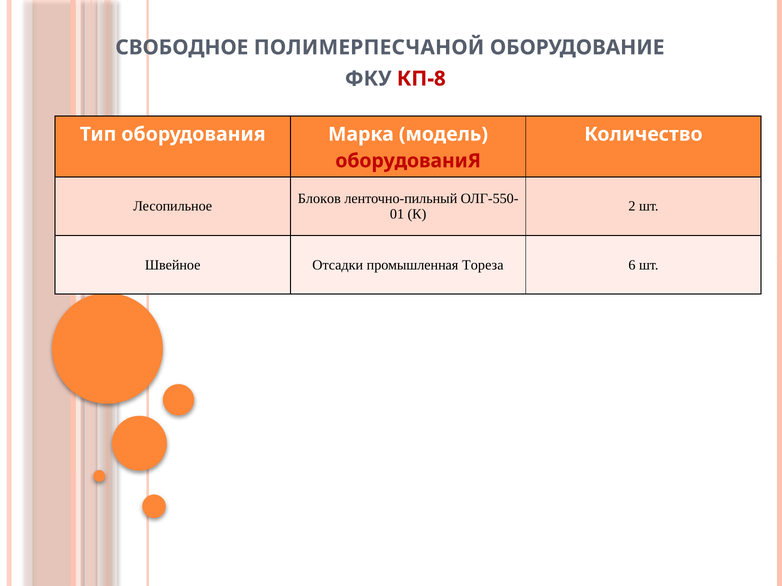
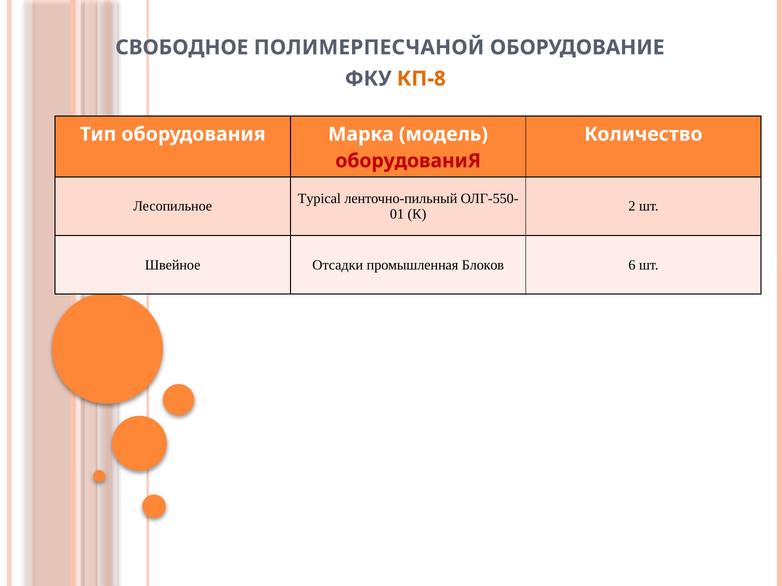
КП-8 colour: red -> orange
Блоков: Блоков -> Typical
Тореза: Тореза -> Блоков
